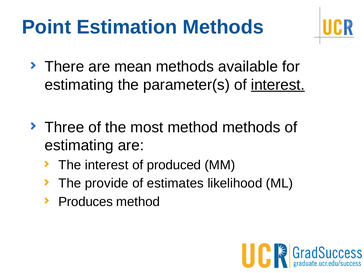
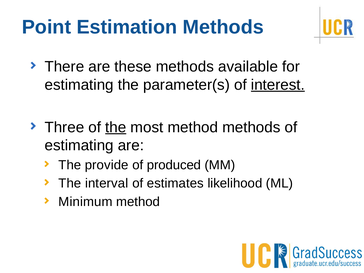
mean: mean -> these
the at (116, 127) underline: none -> present
The interest: interest -> provide
provide: provide -> interval
Produces: Produces -> Minimum
